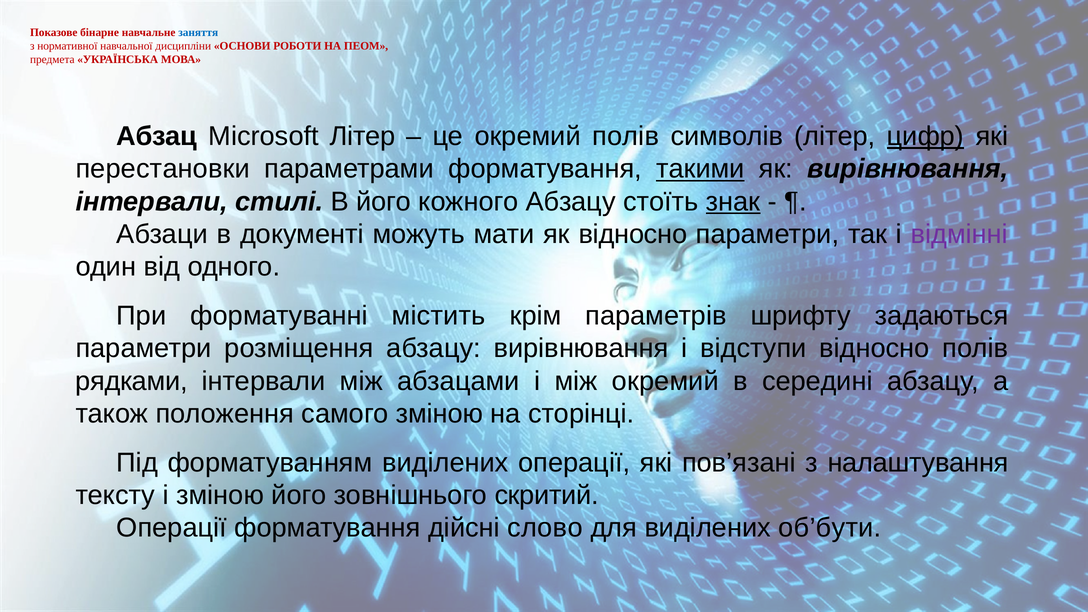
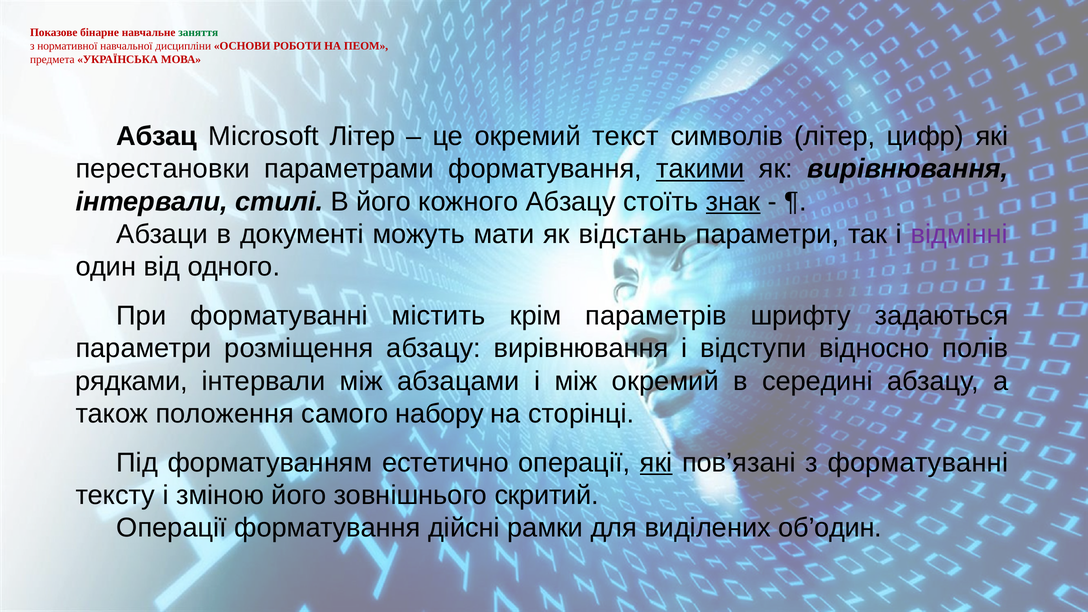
заняття colour: blue -> green
окремий полів: полів -> текст
цифр underline: present -> none
як відносно: відносно -> відстань
самого зміною: зміною -> набору
форматуванням виділених: виділених -> естетично
які at (656, 463) underline: none -> present
з налаштування: налаштування -> форматуванні
слово: слово -> рамки
об’бути: об’бути -> об’один
